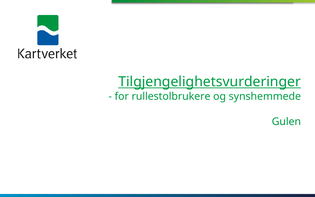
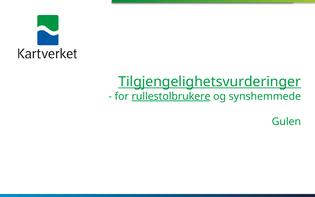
rullestolbrukere underline: none -> present
